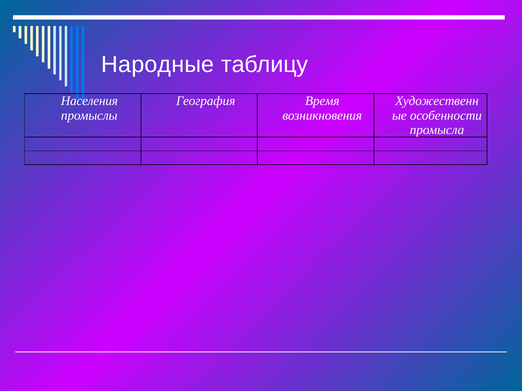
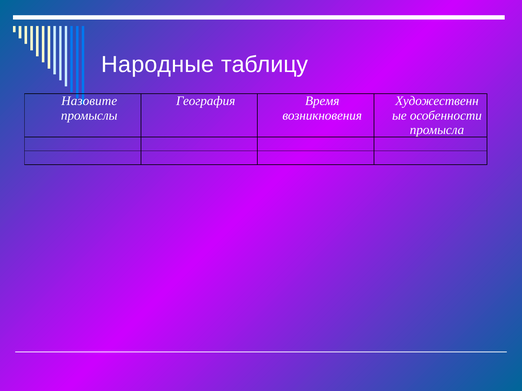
Населения: Населения -> Назовите
